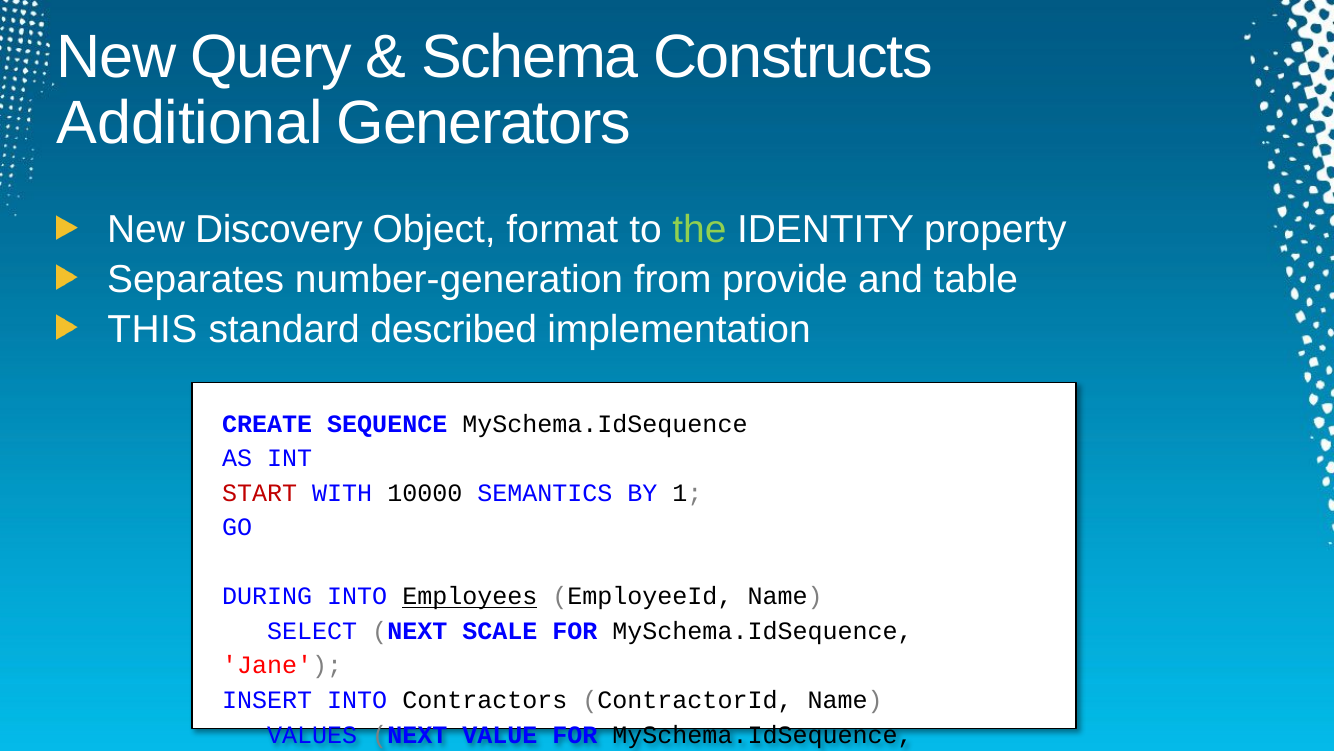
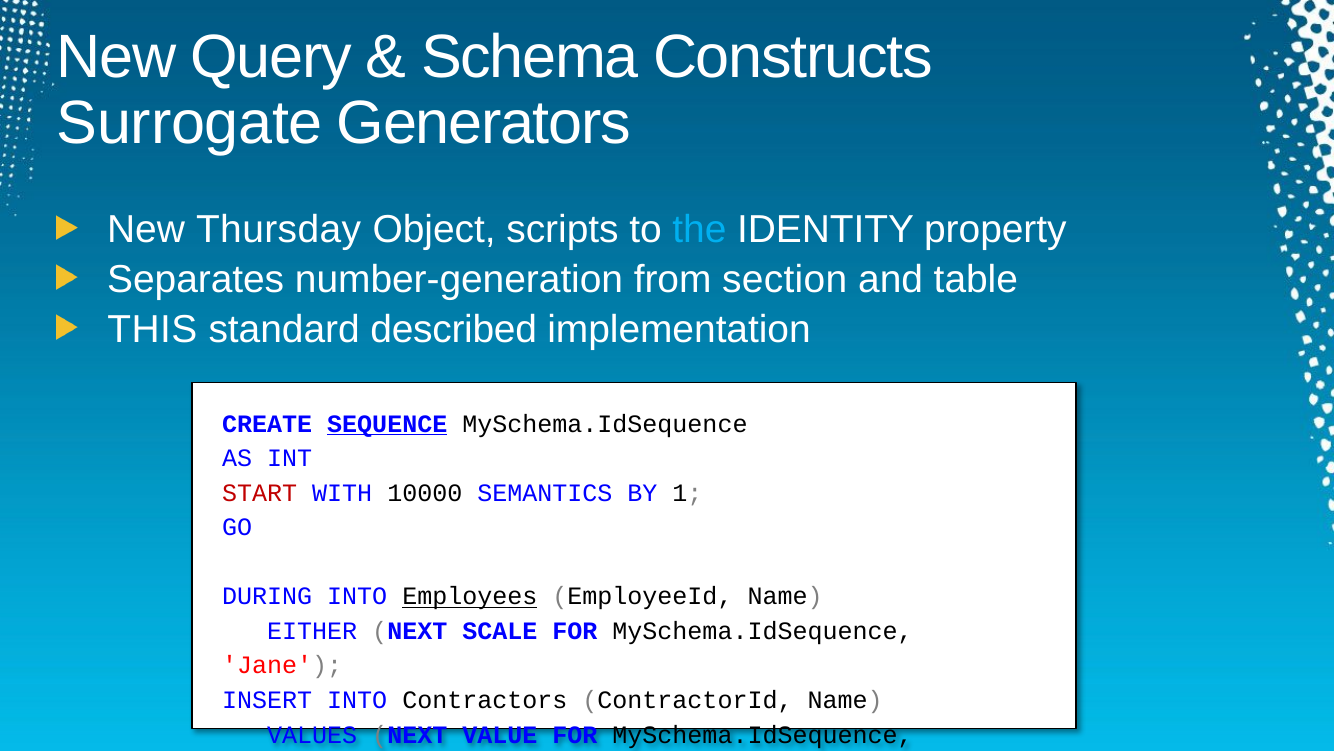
Additional: Additional -> Surrogate
Discovery: Discovery -> Thursday
format: format -> scripts
the colour: light green -> light blue
provide: provide -> section
SEQUENCE underline: none -> present
SELECT: SELECT -> EITHER
